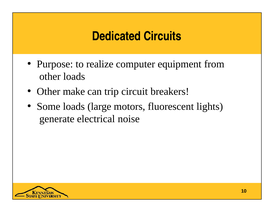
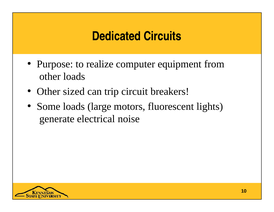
make: make -> sized
